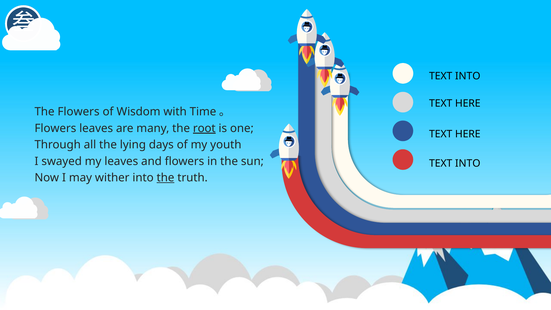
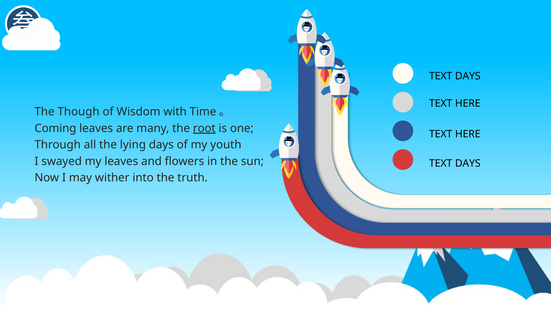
INTO at (468, 76): INTO -> DAYS
The Flowers: Flowers -> Though
Flowers at (55, 128): Flowers -> Coming
INTO at (468, 163): INTO -> DAYS
the at (166, 178) underline: present -> none
